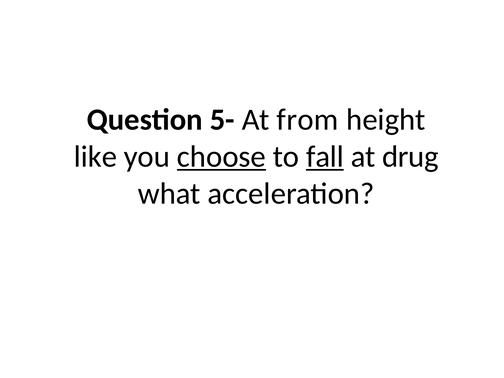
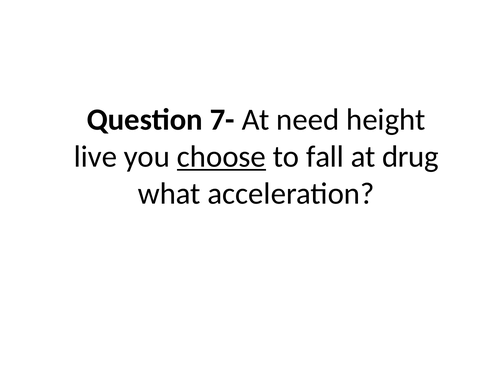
5-: 5- -> 7-
from: from -> need
like: like -> live
fall underline: present -> none
